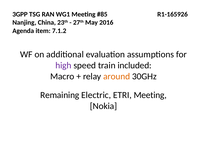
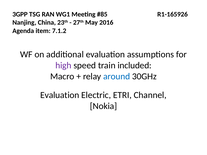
around colour: orange -> blue
Remaining at (60, 95): Remaining -> Evaluation
ETRI Meeting: Meeting -> Channel
